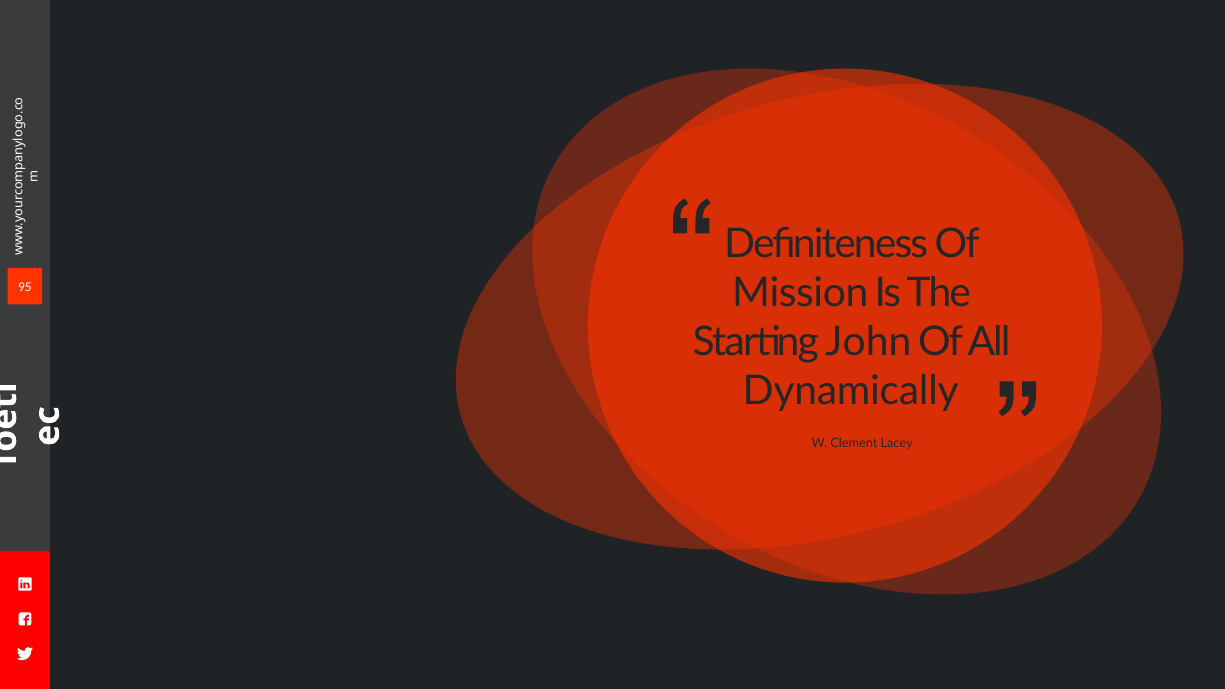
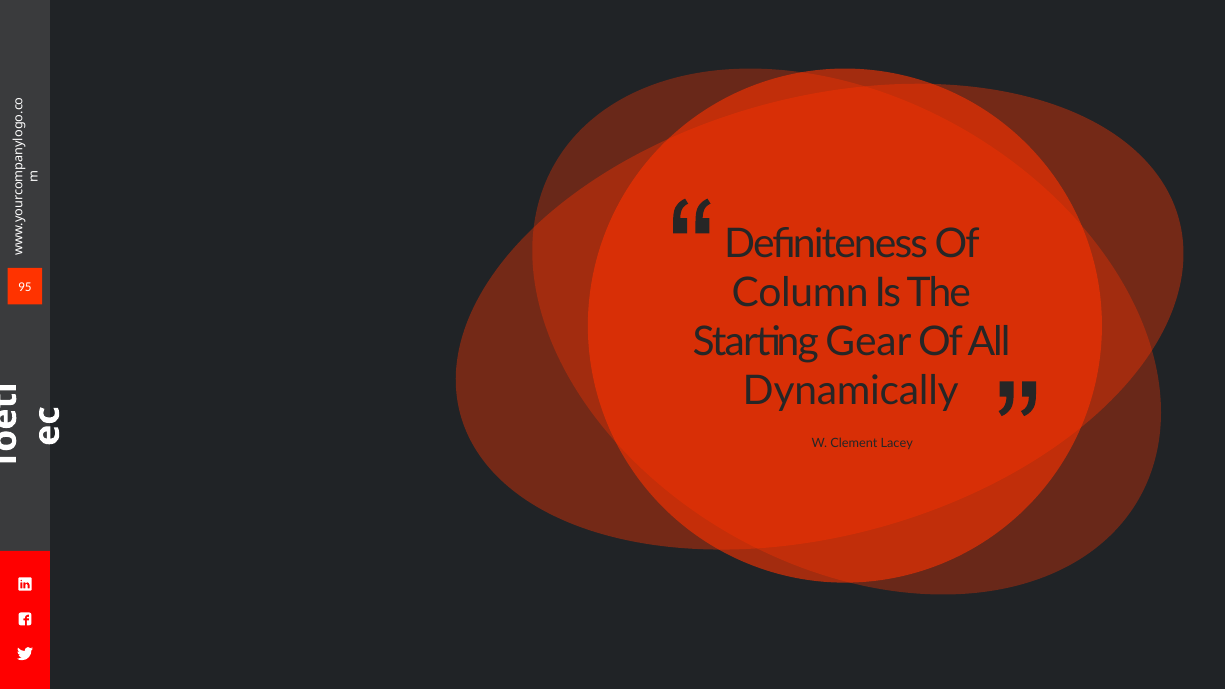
Mission: Mission -> Column
John: John -> Gear
